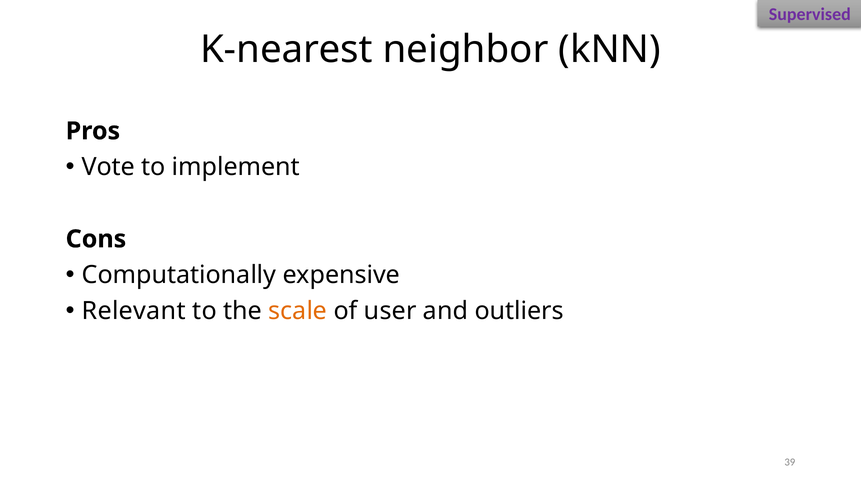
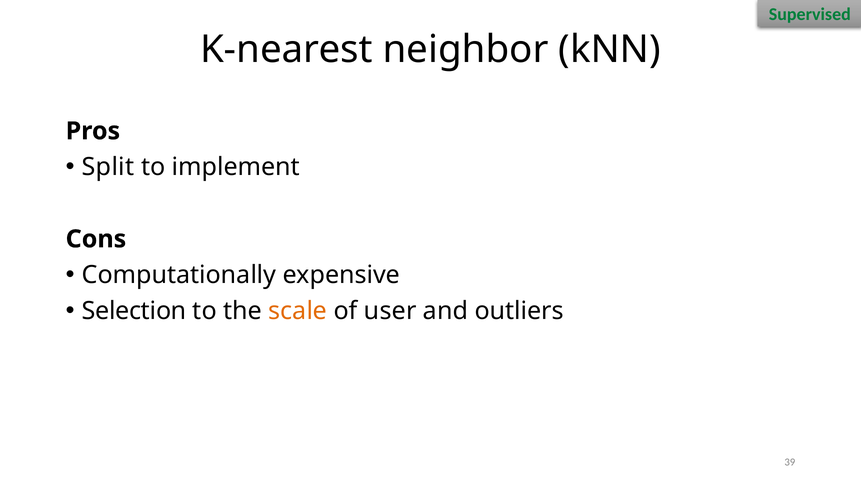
Supervised colour: purple -> green
Vote: Vote -> Split
Relevant: Relevant -> Selection
